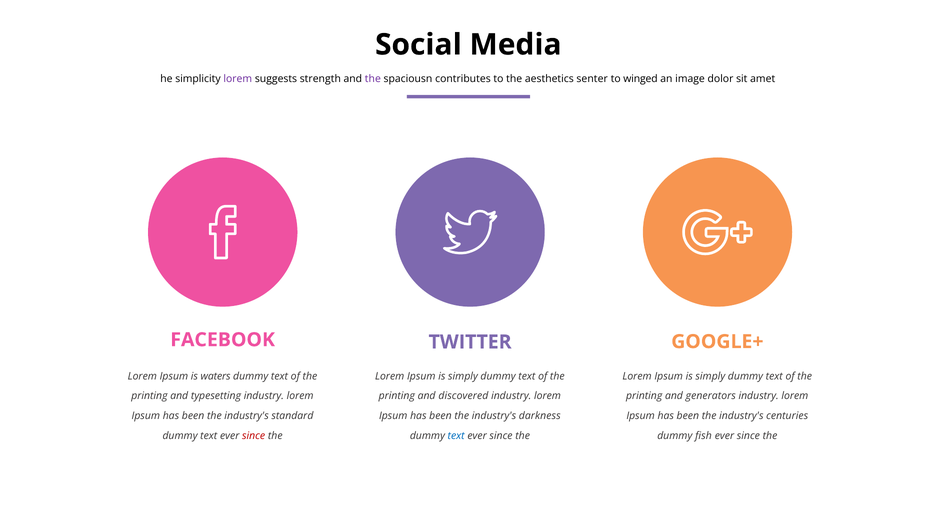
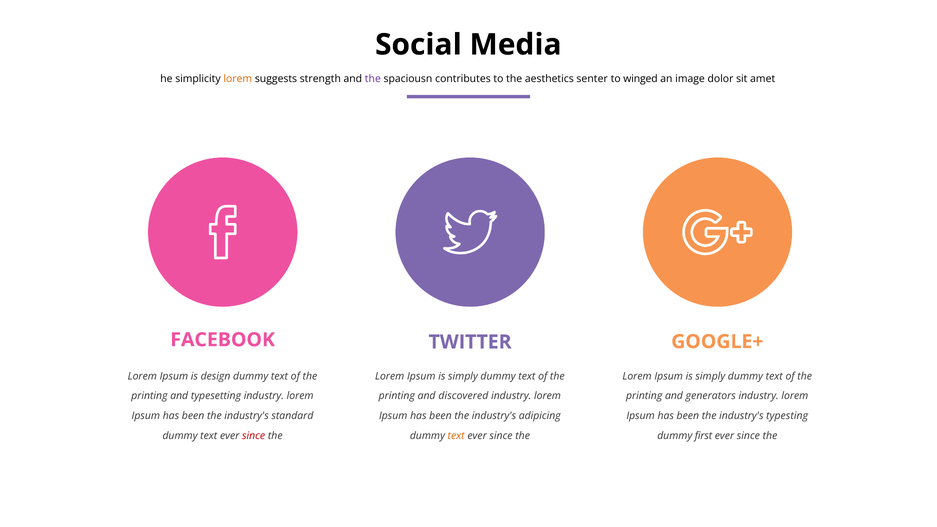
lorem at (238, 79) colour: purple -> orange
waters: waters -> design
darkness: darkness -> adipicing
centuries: centuries -> typesting
text at (456, 436) colour: blue -> orange
fish: fish -> first
